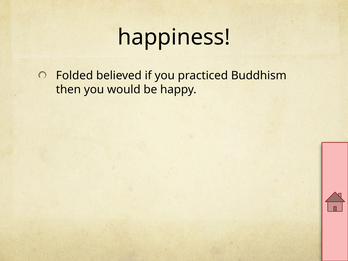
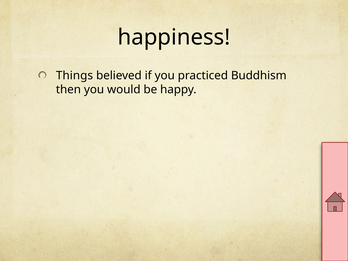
Folded: Folded -> Things
